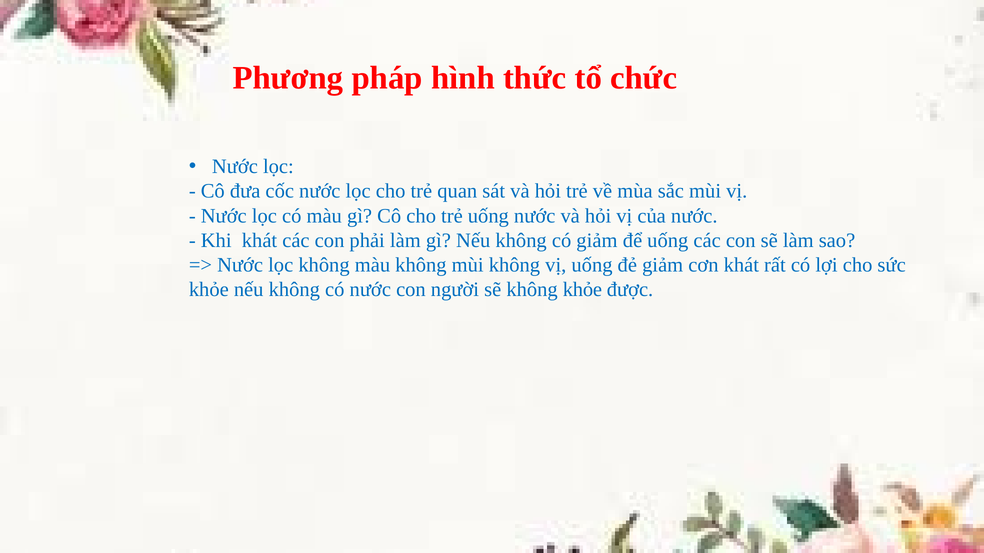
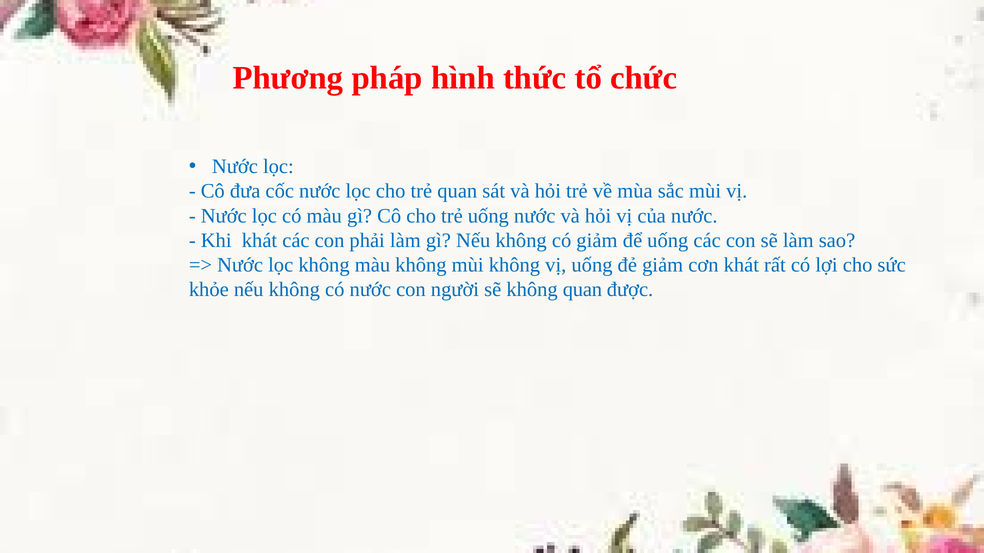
không khỏe: khỏe -> quan
